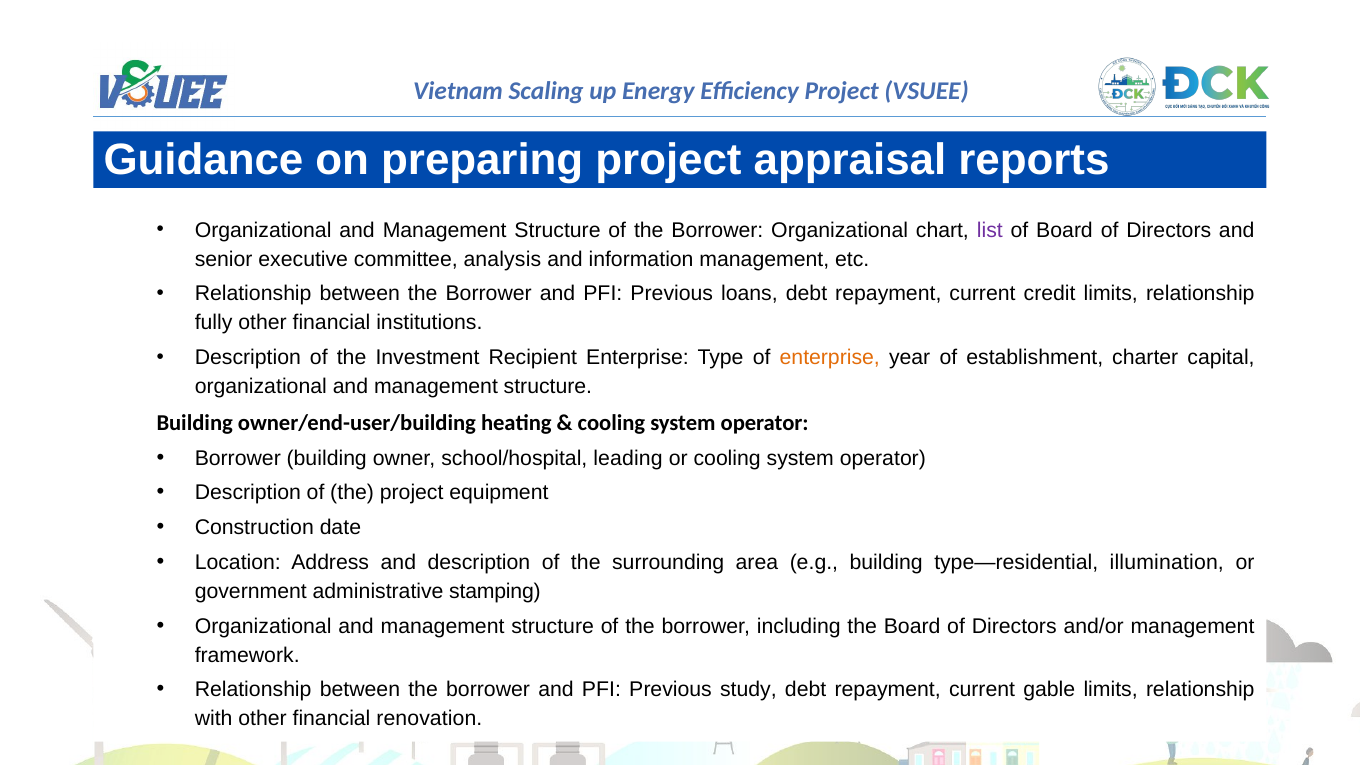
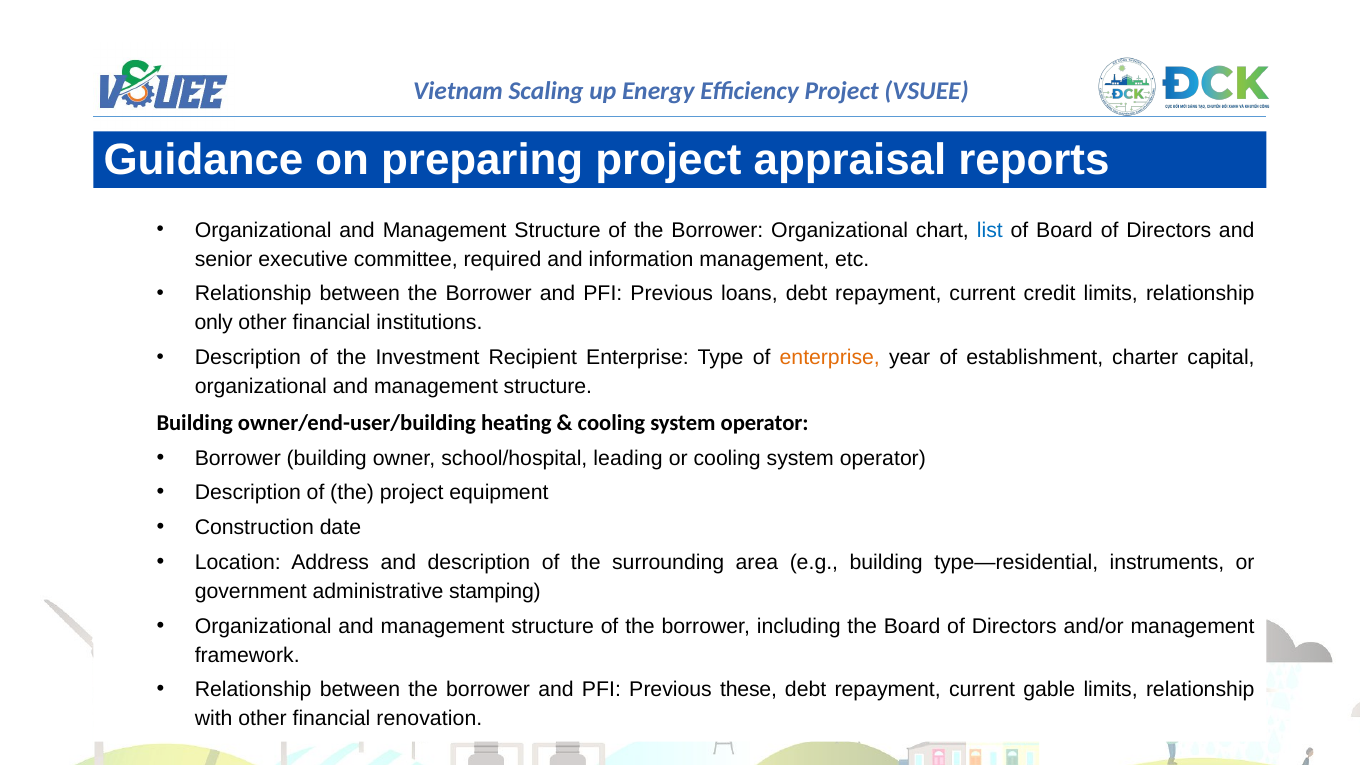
list colour: purple -> blue
analysis: analysis -> required
fully: fully -> only
illumination: illumination -> instruments
study: study -> these
